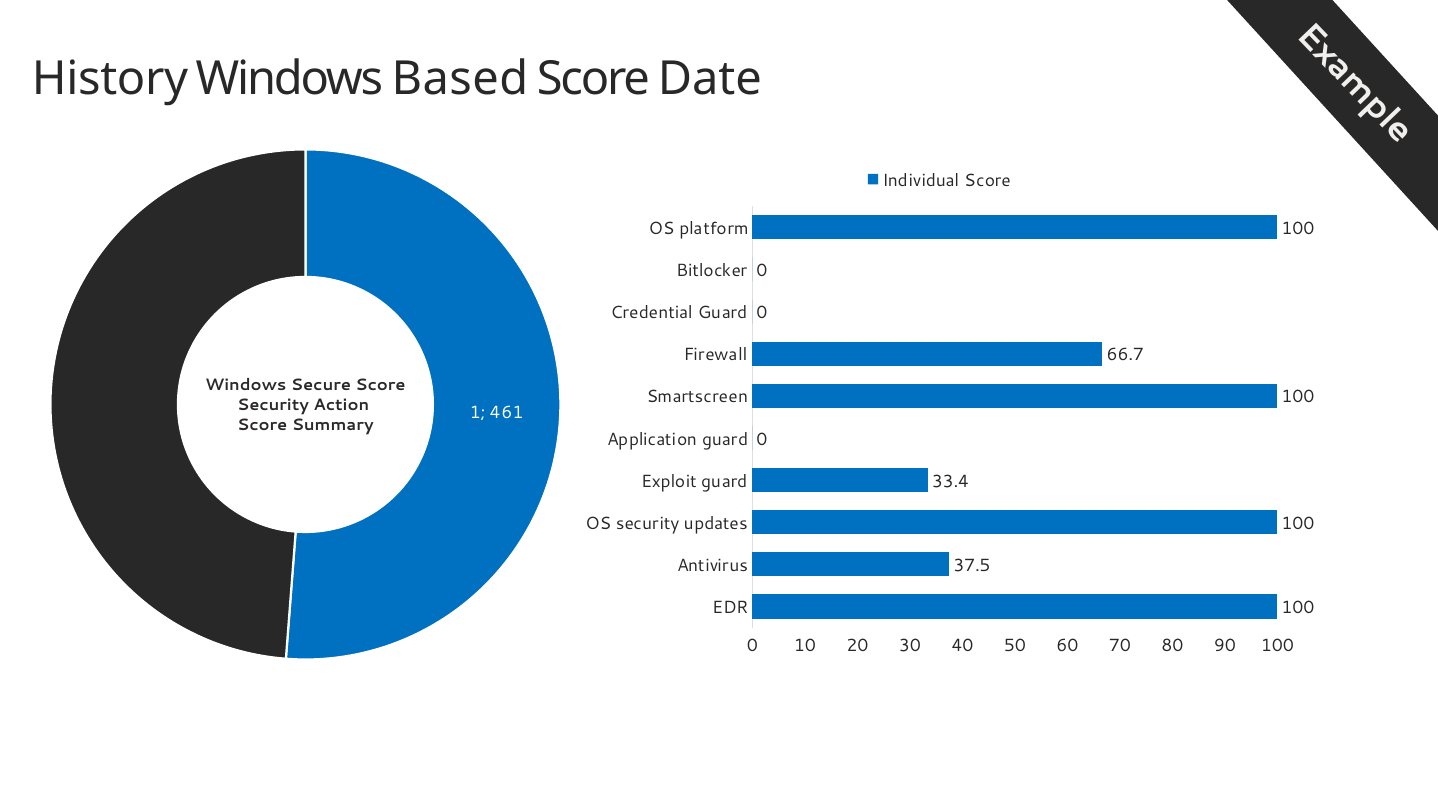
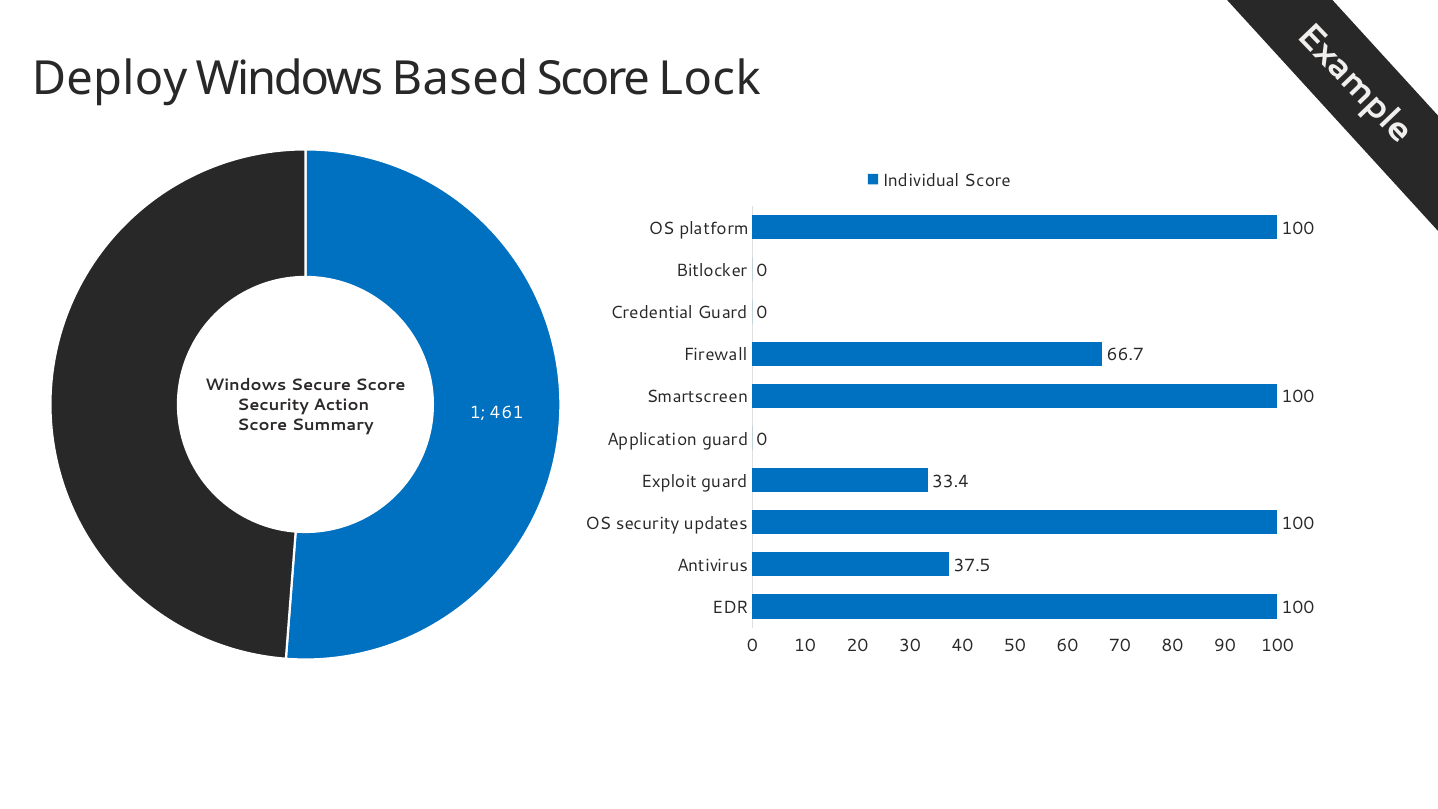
History: History -> Deploy
Date: Date -> Lock
